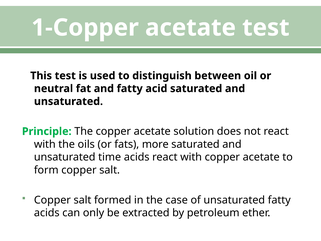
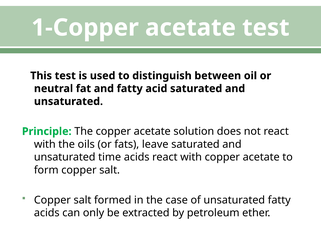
more: more -> leave
